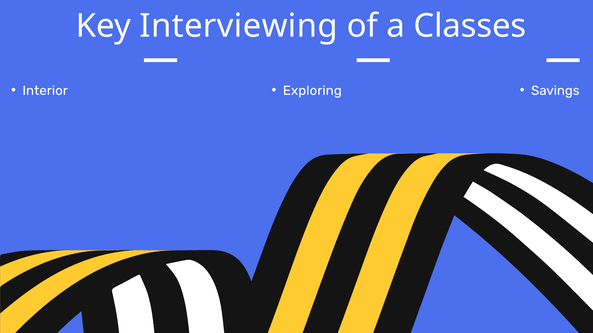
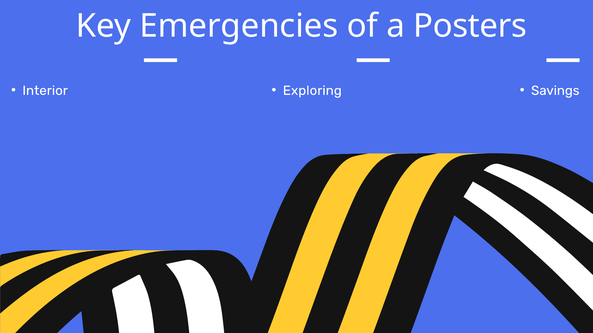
Interviewing: Interviewing -> Emergencies
Classes: Classes -> Posters
